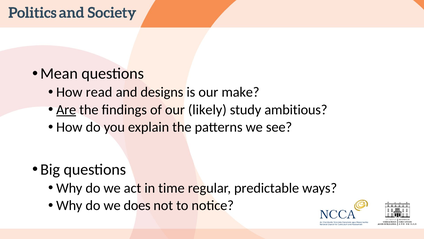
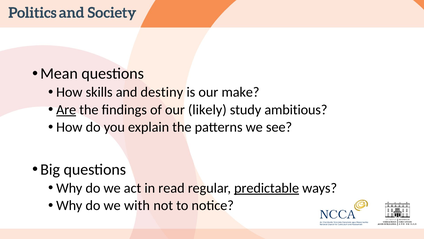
read: read -> skills
designs: designs -> destiny
time: time -> read
predictable underline: none -> present
does: does -> with
